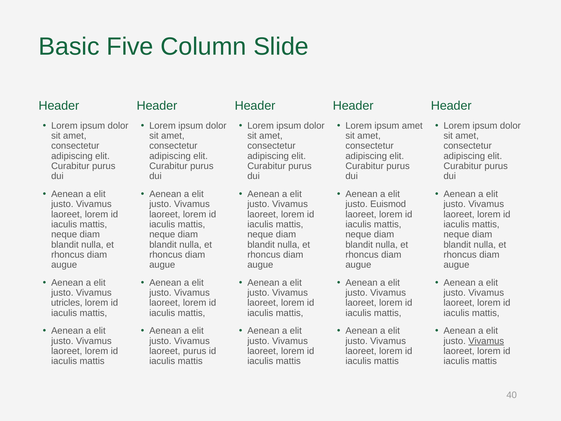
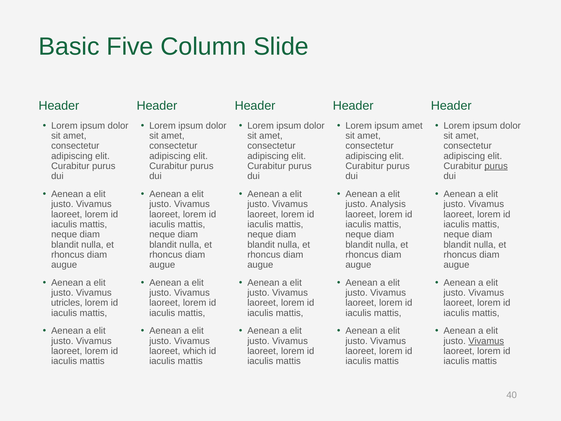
purus at (496, 166) underline: none -> present
Euismod: Euismod -> Analysis
laoreet purus: purus -> which
